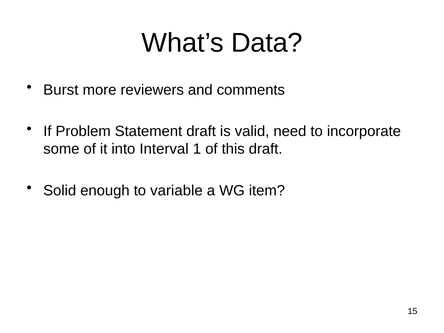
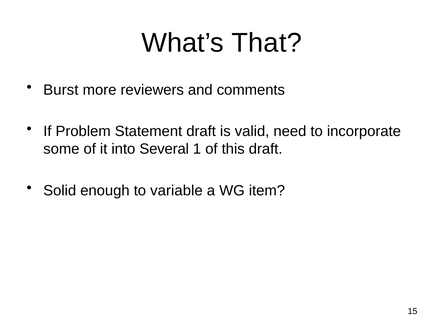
Data: Data -> That
Interval: Interval -> Several
